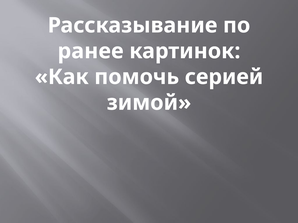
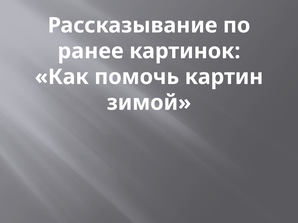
серией: серией -> картин
